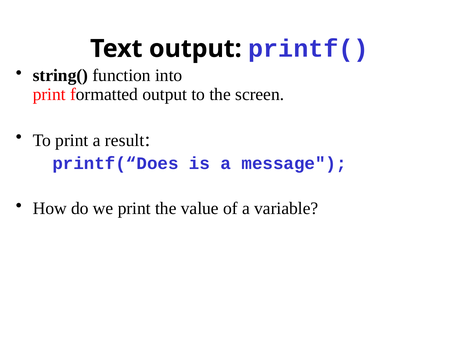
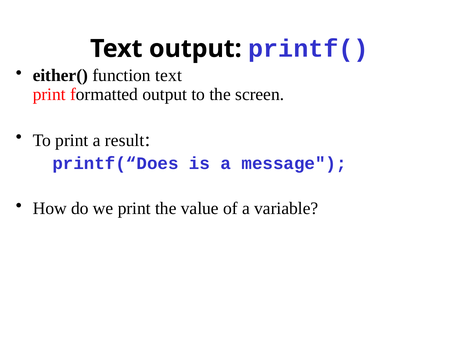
string(: string( -> either(
function into: into -> text
